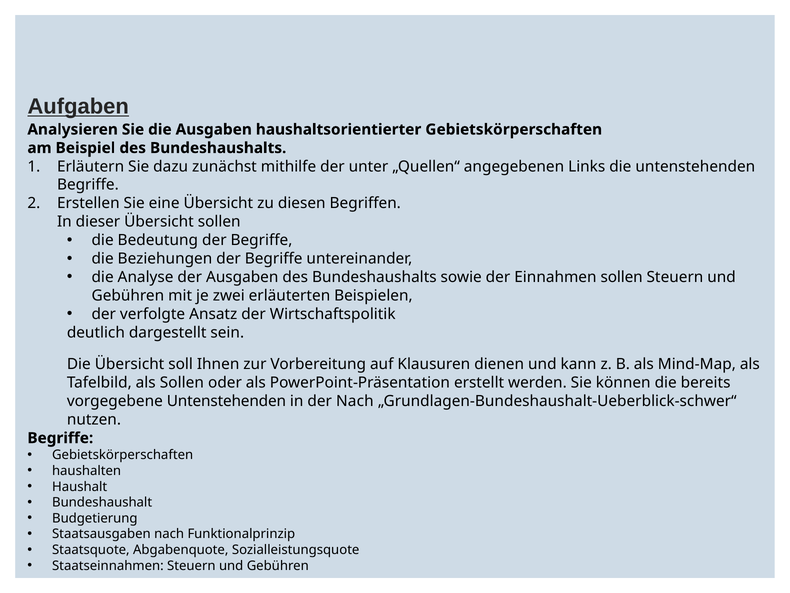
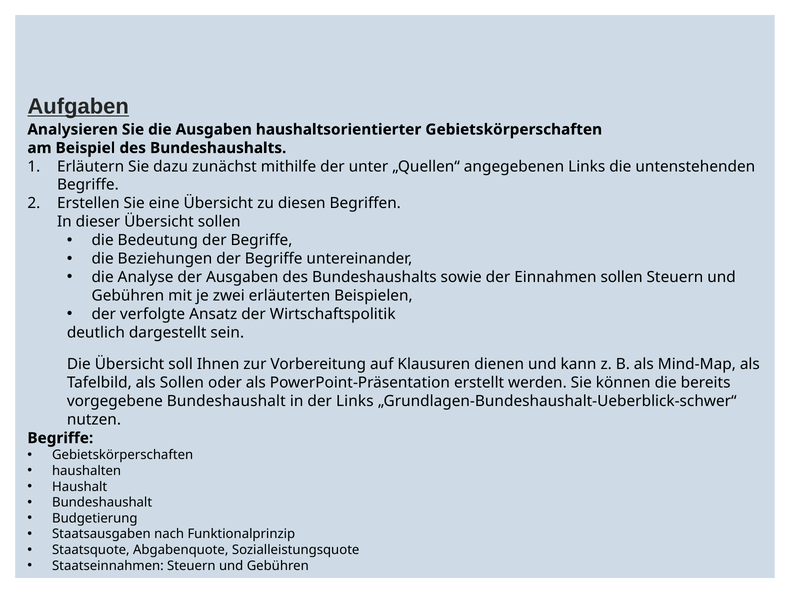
vorgegebene Untenstehenden: Untenstehenden -> Bundeshaushalt
der Nach: Nach -> Links
